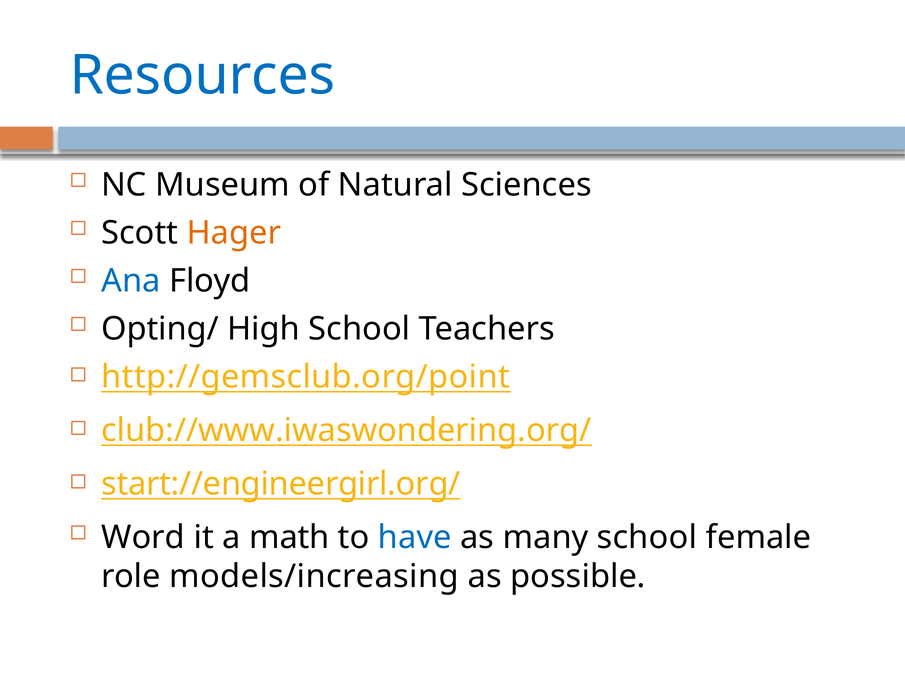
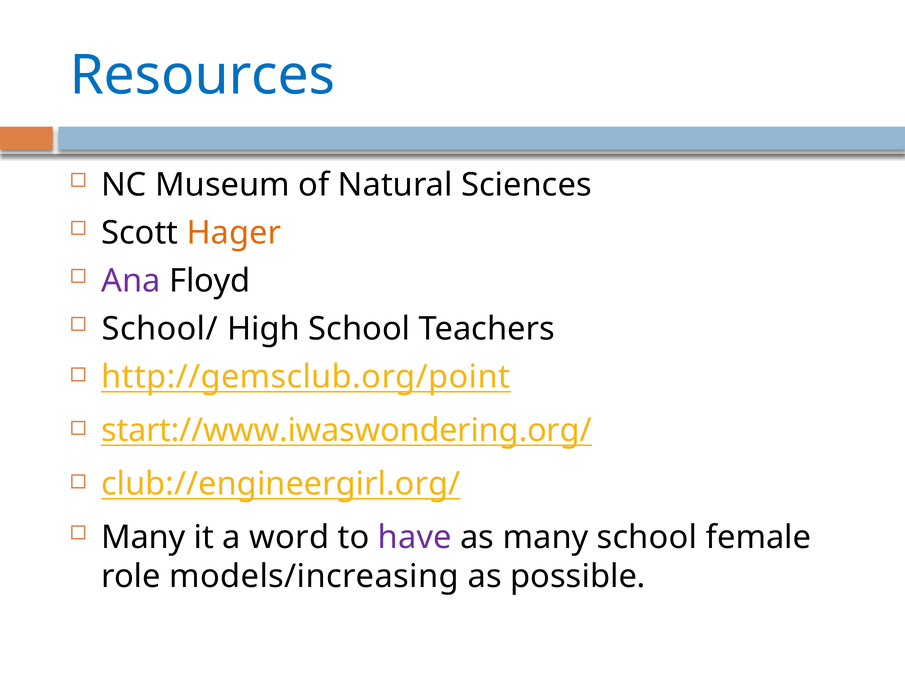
Ana colour: blue -> purple
Opting/: Opting/ -> School/
club://www.iwaswondering.org/: club://www.iwaswondering.org/ -> start://www.iwaswondering.org/
start://engineergirl.org/: start://engineergirl.org/ -> club://engineergirl.org/
Word at (143, 537): Word -> Many
math: math -> word
have colour: blue -> purple
